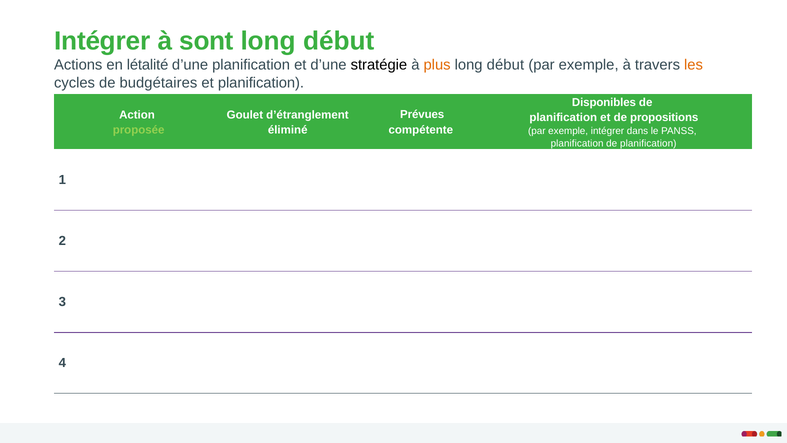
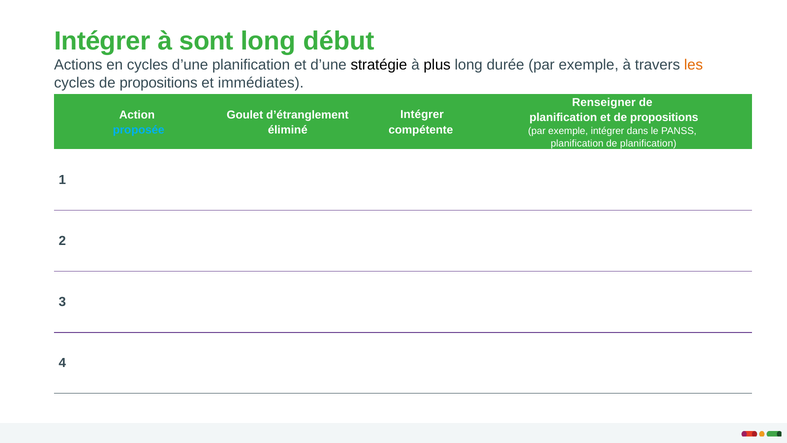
en létalité: létalité -> cycles
plus colour: orange -> black
début at (505, 65): début -> durée
cycles de budgétaires: budgétaires -> propositions
et planification: planification -> immédiates
Disponibles: Disponibles -> Renseigner
Prévues at (422, 114): Prévues -> Intégrer
proposée colour: light green -> light blue
